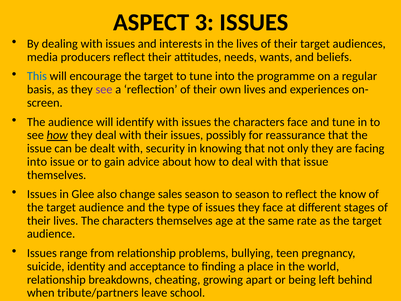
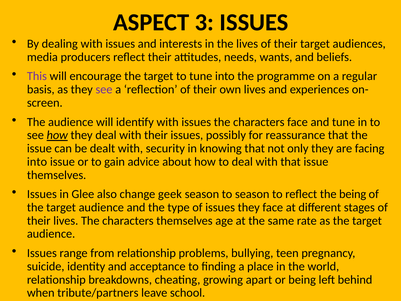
This colour: blue -> purple
sales: sales -> geek
the know: know -> being
